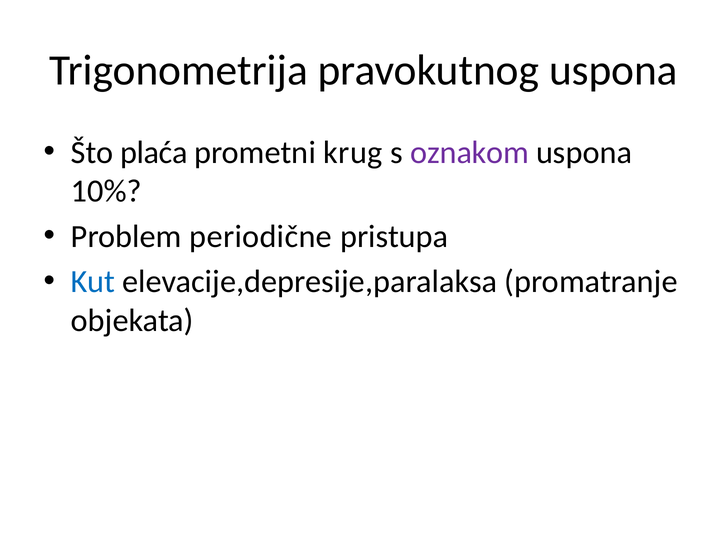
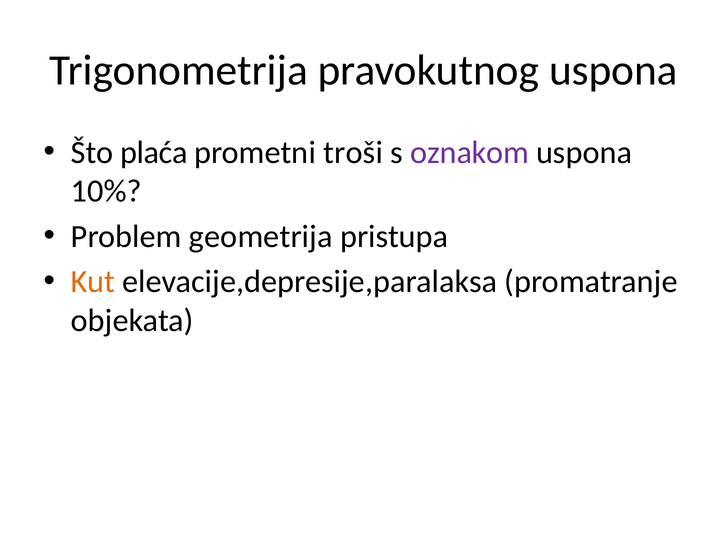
krug: krug -> troši
periodične: periodične -> geometrija
Kut colour: blue -> orange
